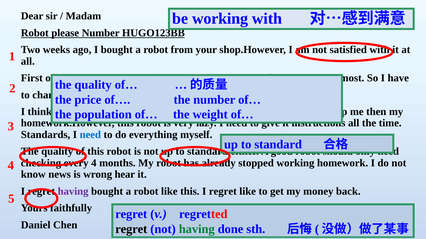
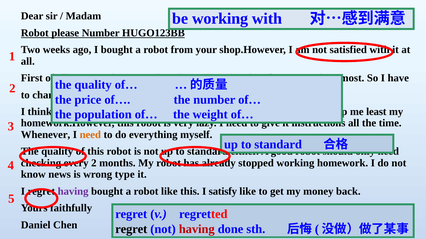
me then: then -> least
Standards: Standards -> Whenever
need at (90, 135) colour: blue -> orange
4 at (94, 163): 4 -> 2
hear: hear -> type
this I regret: regret -> satisfy
having at (197, 230) colour: green -> red
